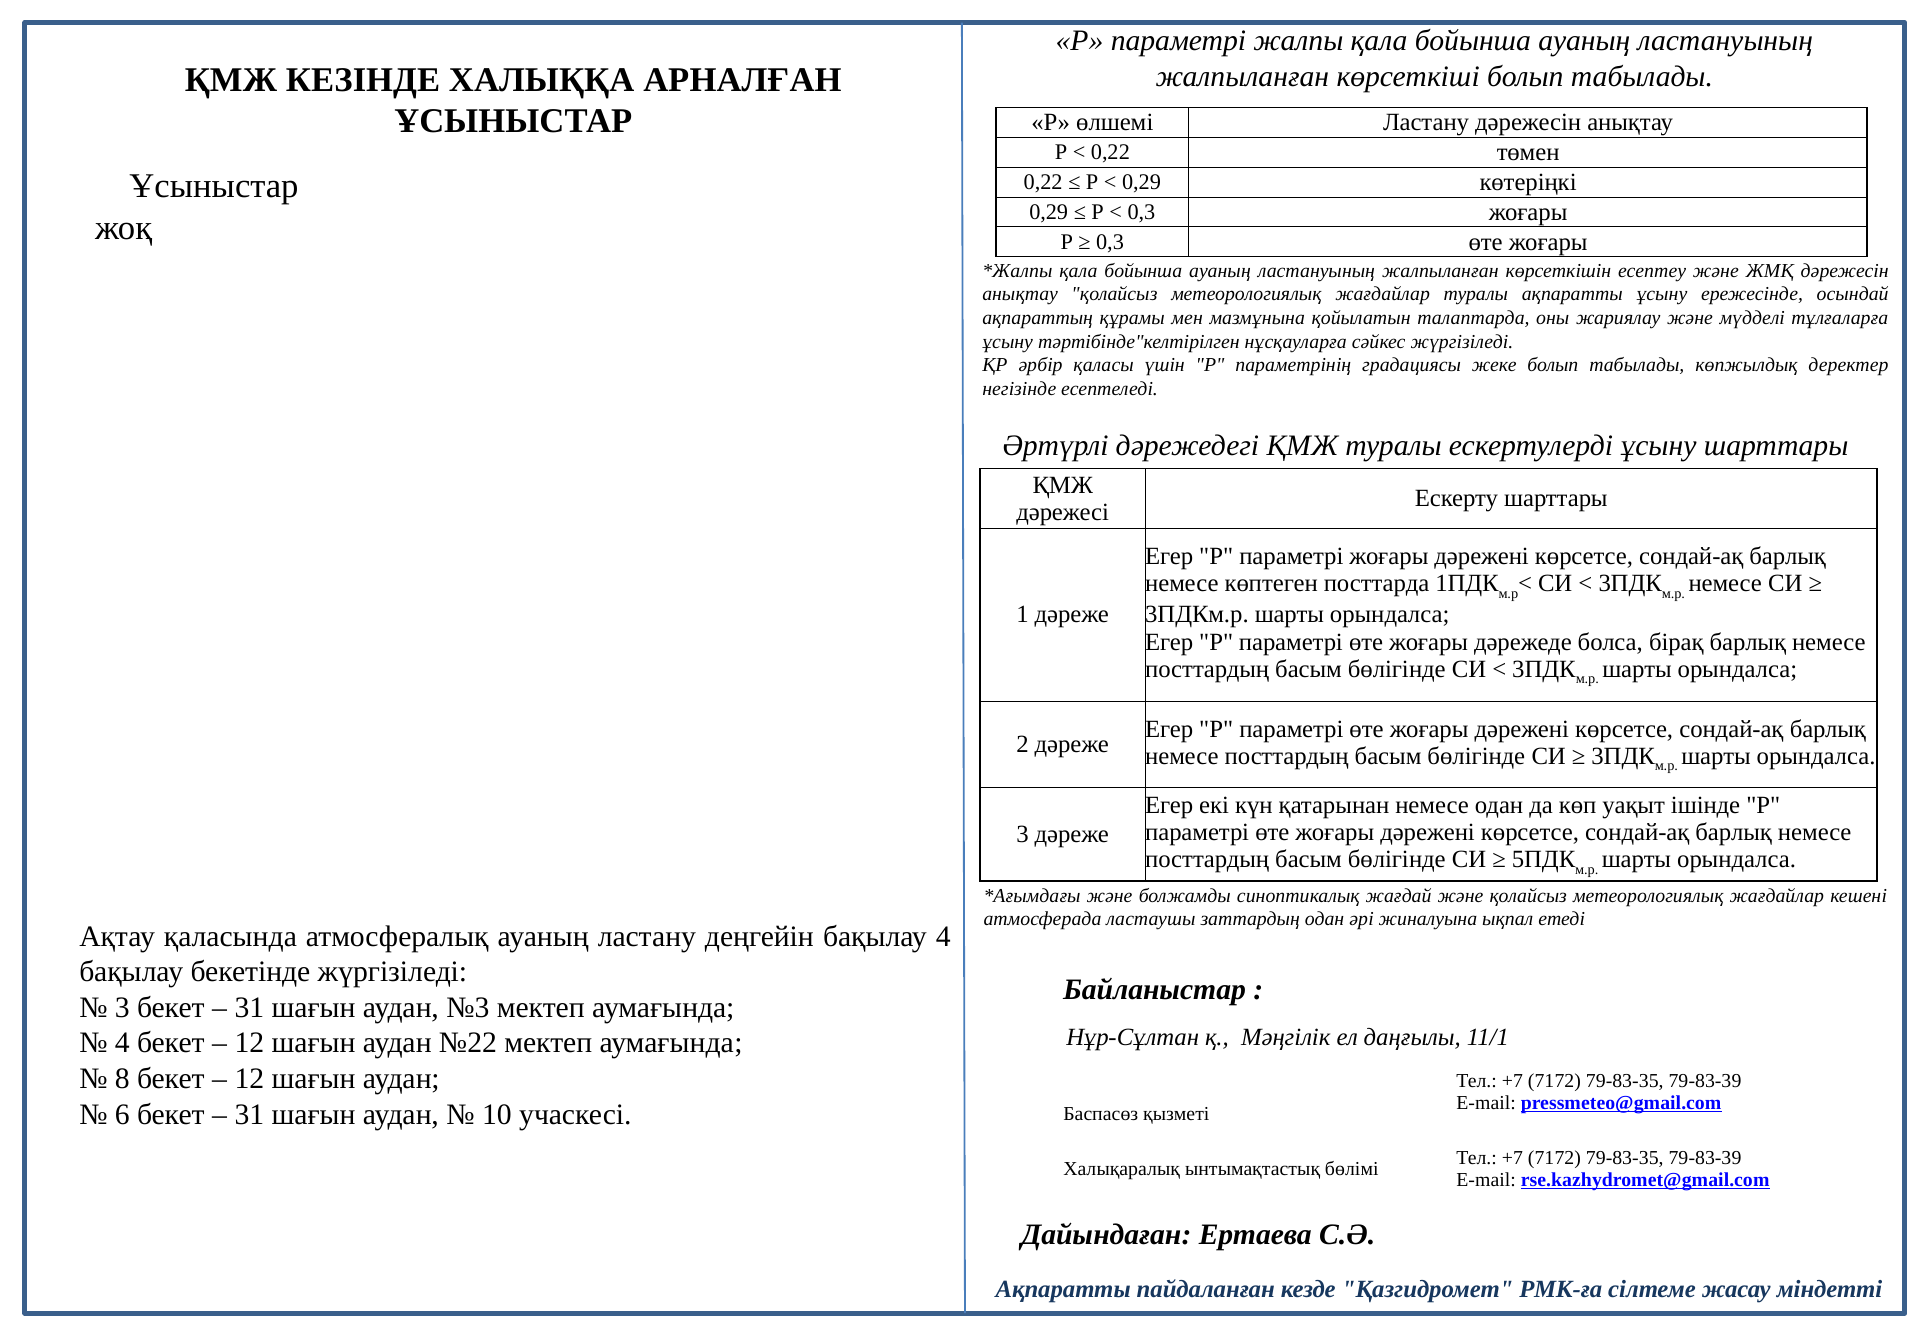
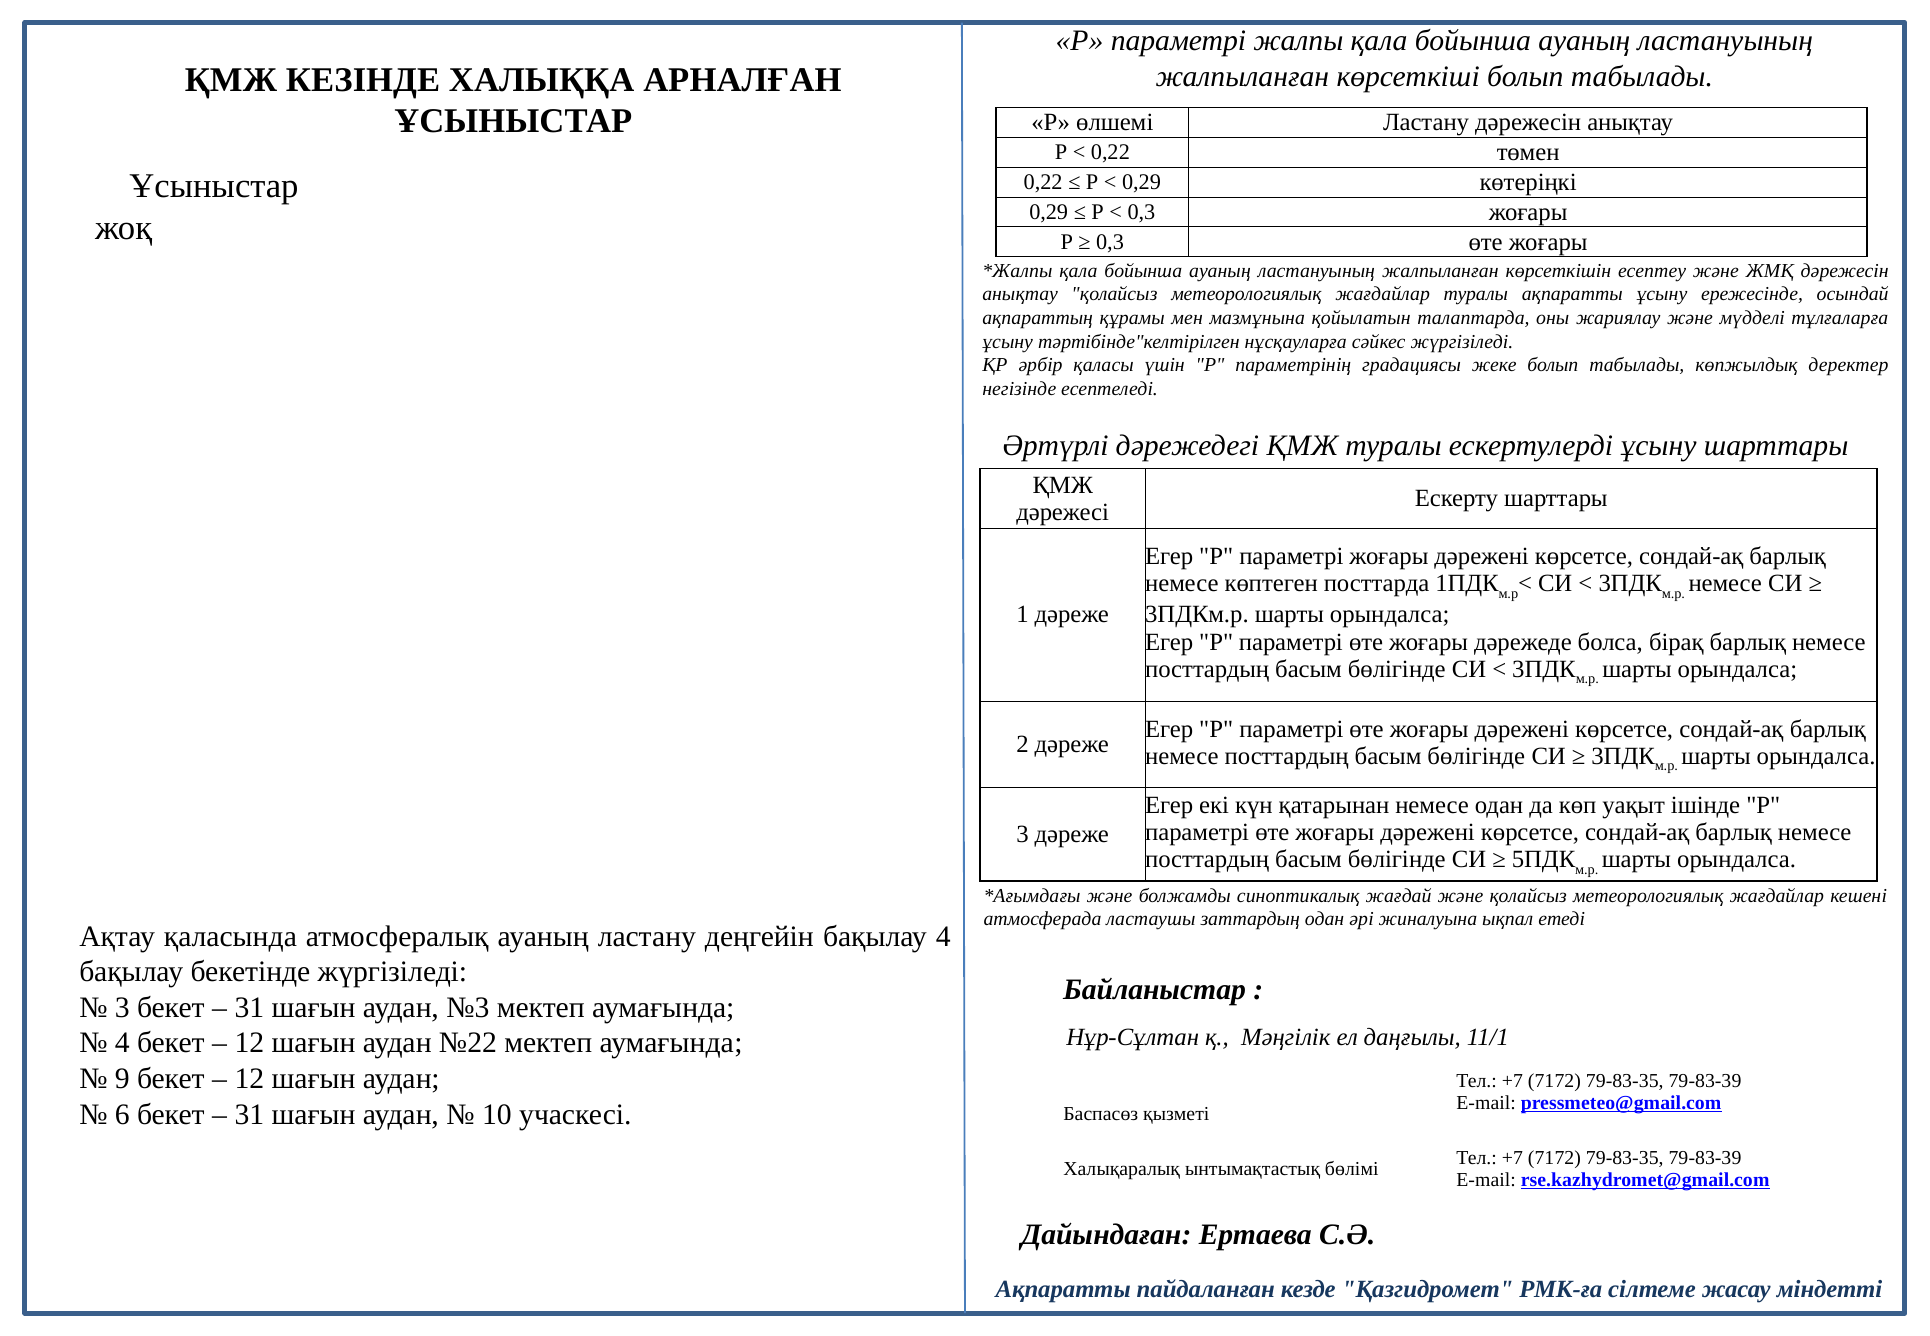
8: 8 -> 9
